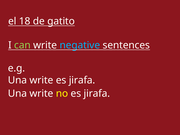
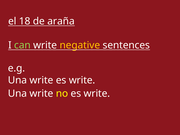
gatito: gatito -> araña
negative colour: light blue -> yellow
jirafa at (82, 80): jirafa -> write
no es jirafa: jirafa -> write
